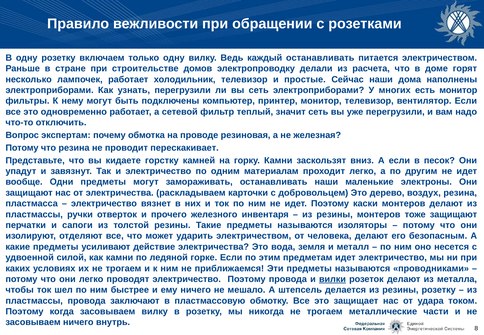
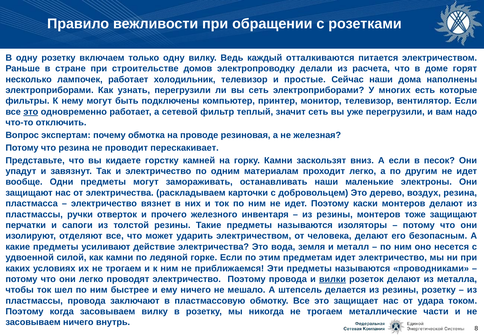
каждый останавливать: останавливать -> отталкиваются
есть монитор: монитор -> которые
это at (31, 112) underline: none -> present
